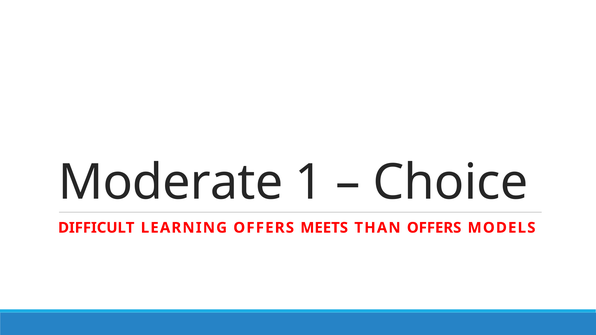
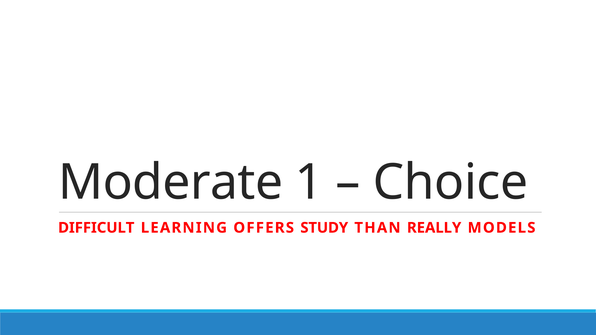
MEETS: MEETS -> STUDY
THAN OFFERS: OFFERS -> REALLY
